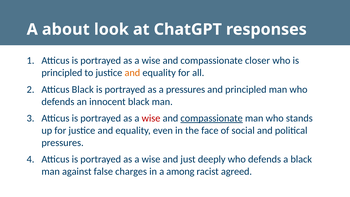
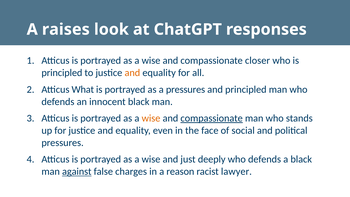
about: about -> raises
Atticus Black: Black -> What
wise at (151, 118) colour: red -> orange
against underline: none -> present
among: among -> reason
agreed: agreed -> lawyer
